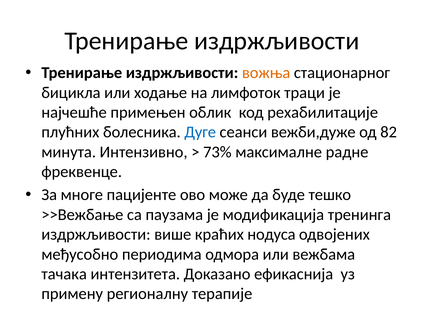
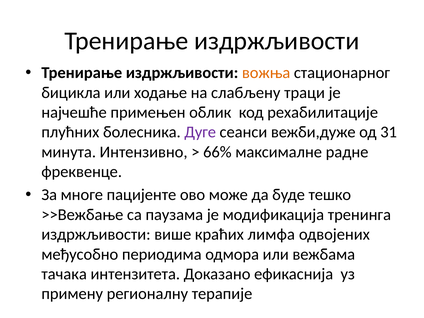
лимфоток: лимфоток -> слабљену
Дуге colour: blue -> purple
82: 82 -> 31
73%: 73% -> 66%
нодуса: нодуса -> лимфа
